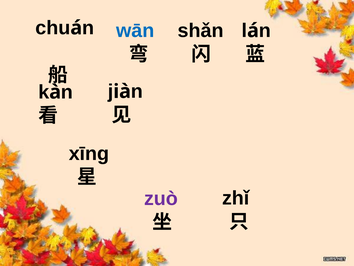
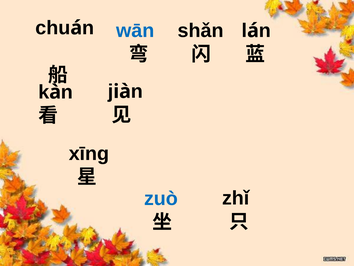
zuò colour: purple -> blue
